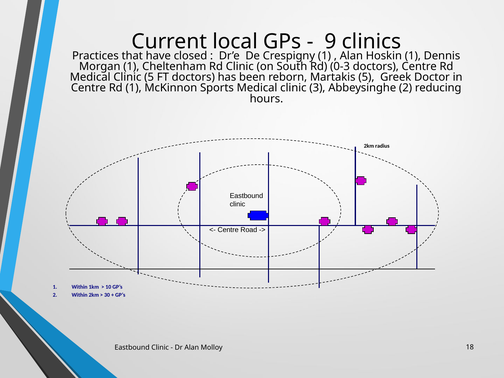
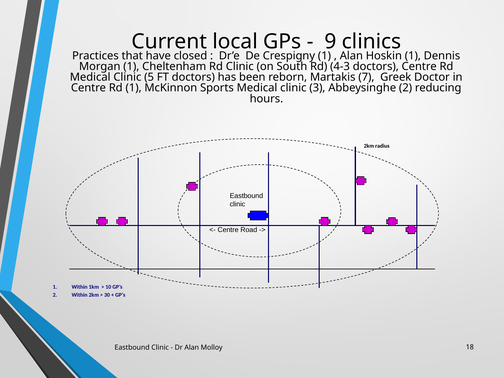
0-3: 0-3 -> 4-3
Martakis 5: 5 -> 7
